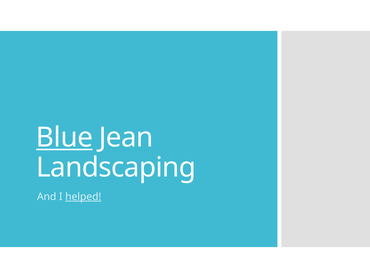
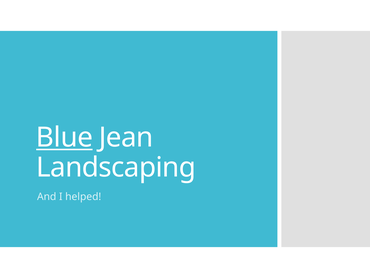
helped underline: present -> none
